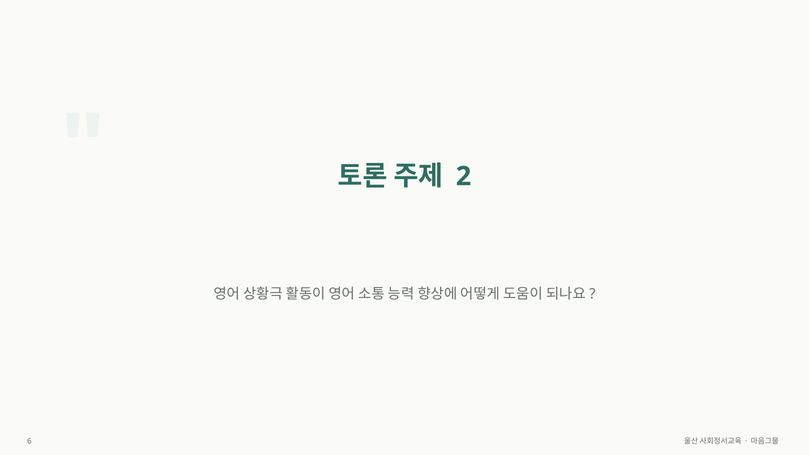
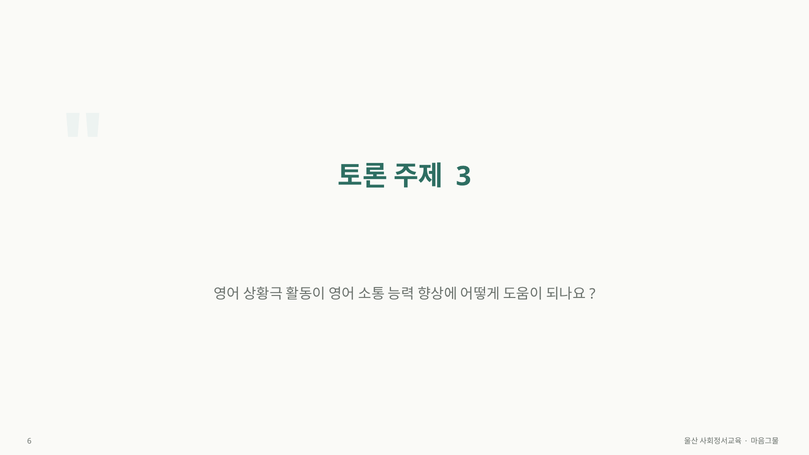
2: 2 -> 3
